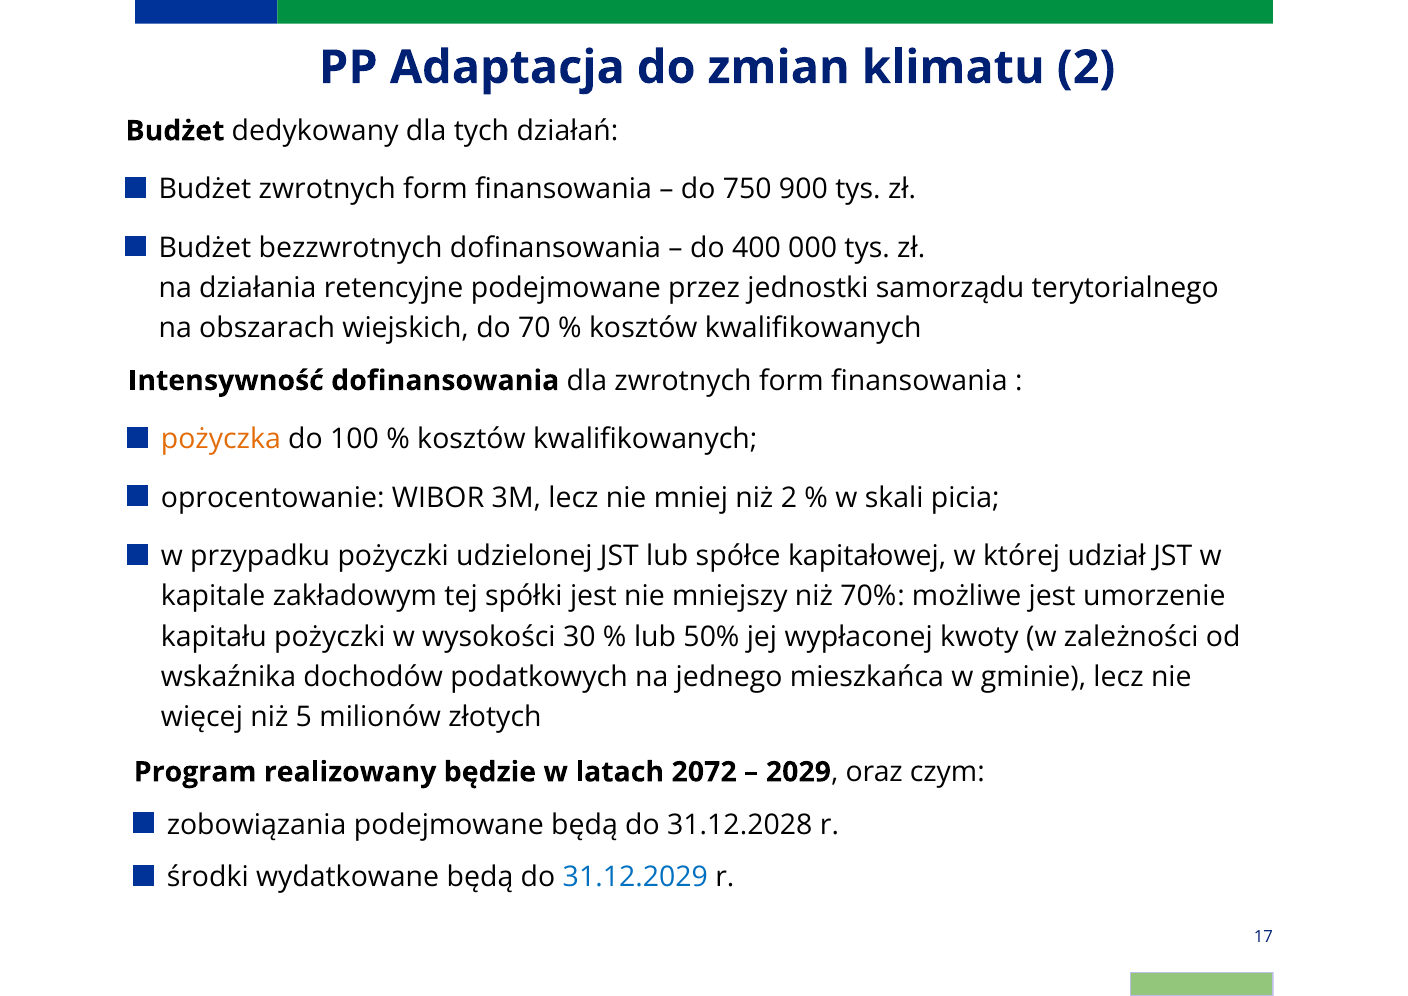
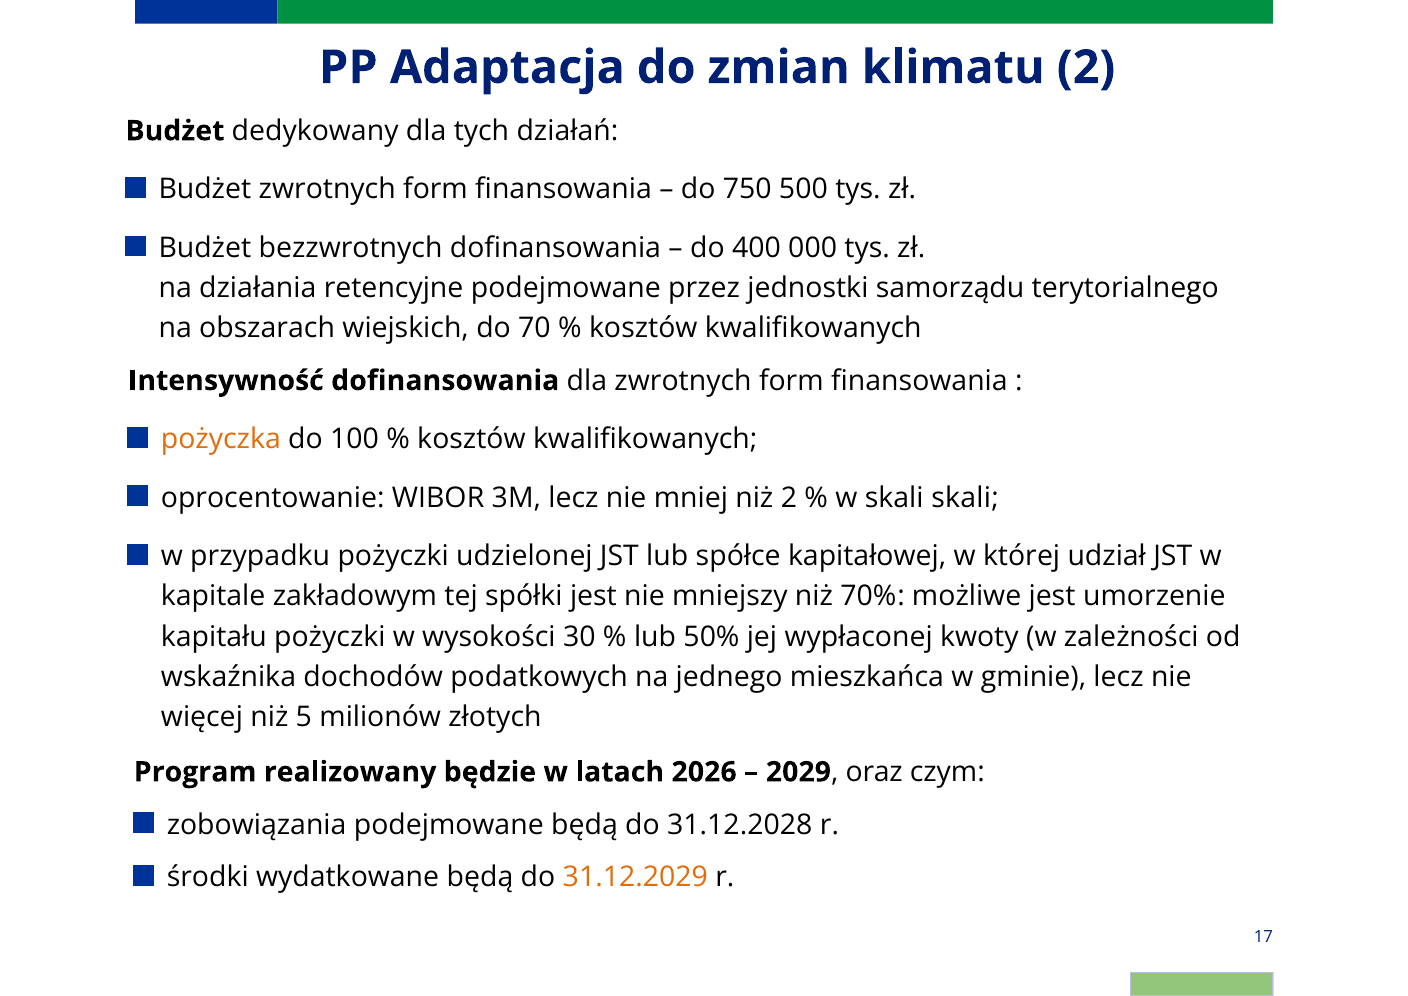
900: 900 -> 500
skali picia: picia -> skali
2072: 2072 -> 2026
31.12.2029 colour: blue -> orange
